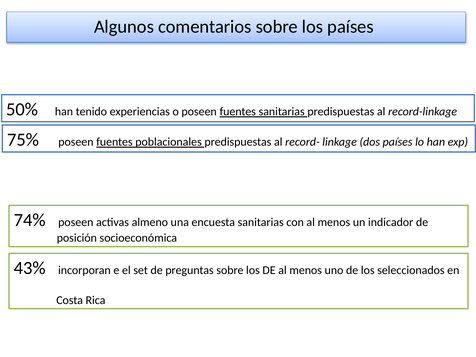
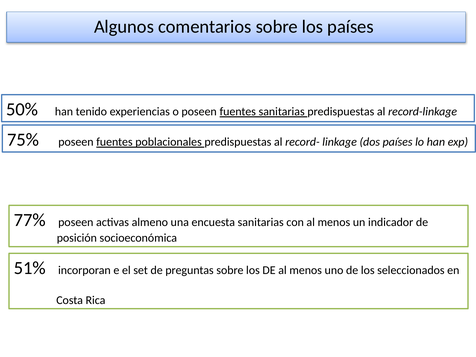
74%: 74% -> 77%
43%: 43% -> 51%
